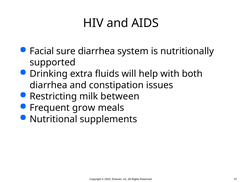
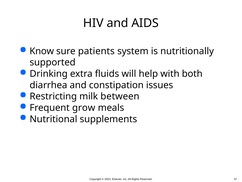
Facial: Facial -> Know
sure diarrhea: diarrhea -> patients
